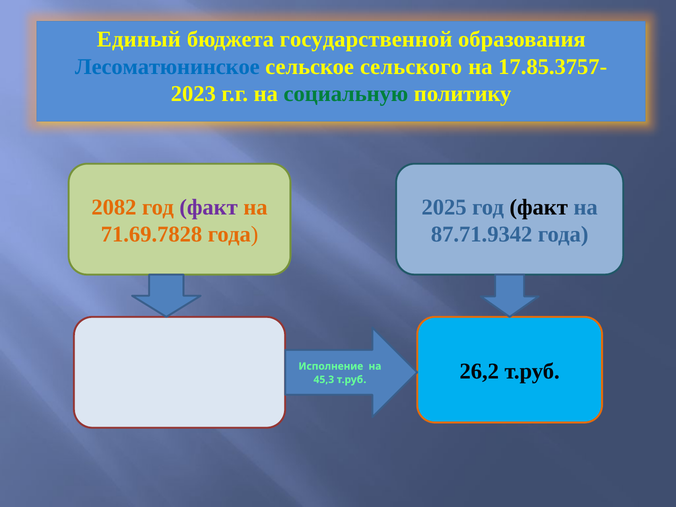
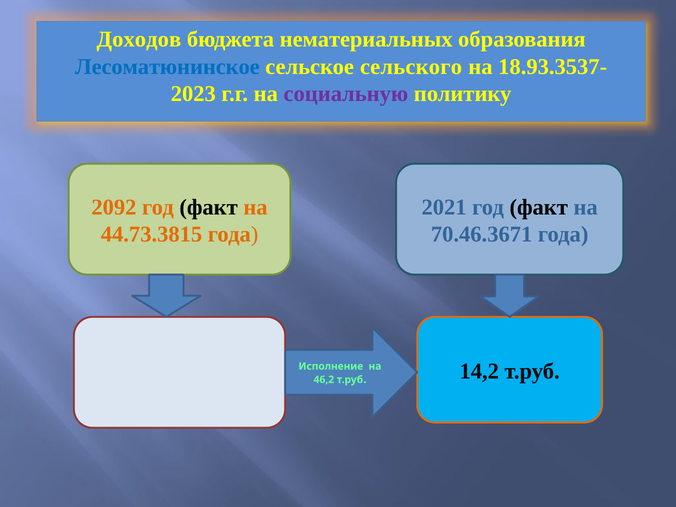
Единый: Единый -> Доходов
государственной: государственной -> нематериальных
17.85.3757-: 17.85.3757- -> 18.93.3537-
социальную colour: green -> purple
2082: 2082 -> 2092
факт at (209, 207) colour: purple -> black
2025: 2025 -> 2021
71.69.7828: 71.69.7828 -> 44.73.3815
87.71.9342: 87.71.9342 -> 70.46.3671
26,2: 26,2 -> 14,2
45,3: 45,3 -> 46,2
